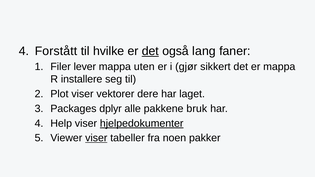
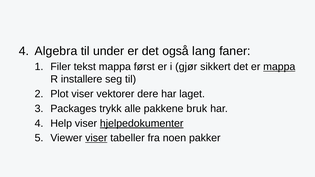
Forstått: Forstått -> Algebra
hvilke: hvilke -> under
det at (150, 51) underline: present -> none
lever: lever -> tekst
uten: uten -> først
mappa at (279, 67) underline: none -> present
dplyr: dplyr -> trykk
